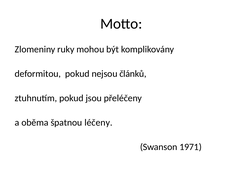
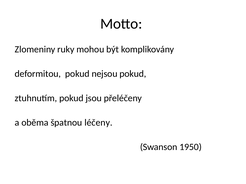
nejsou článků: článků -> pokud
1971: 1971 -> 1950
